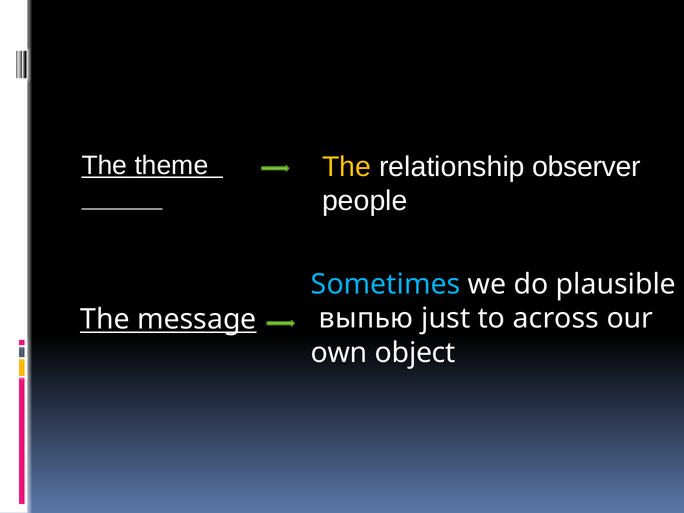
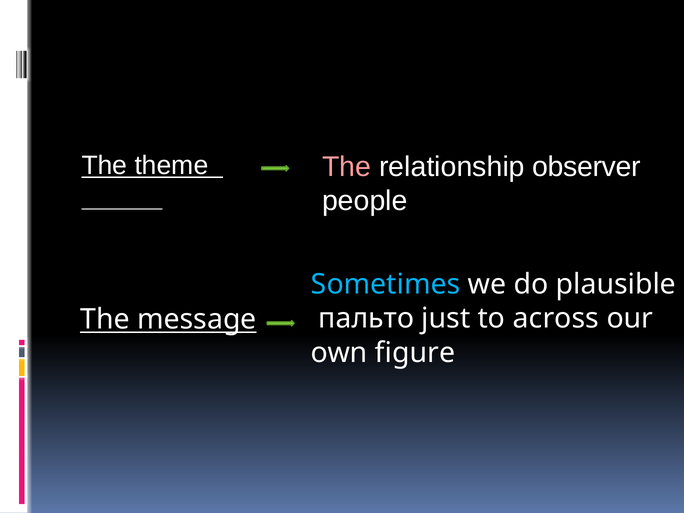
The at (347, 167) colour: yellow -> pink
выпью: выпью -> пальто
object: object -> figure
